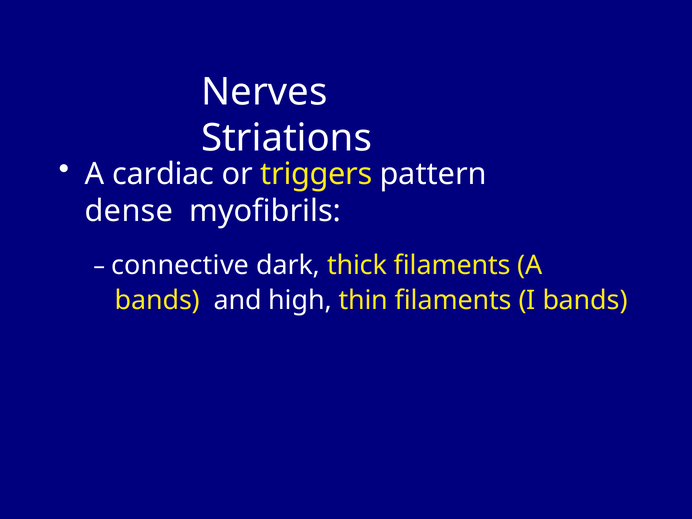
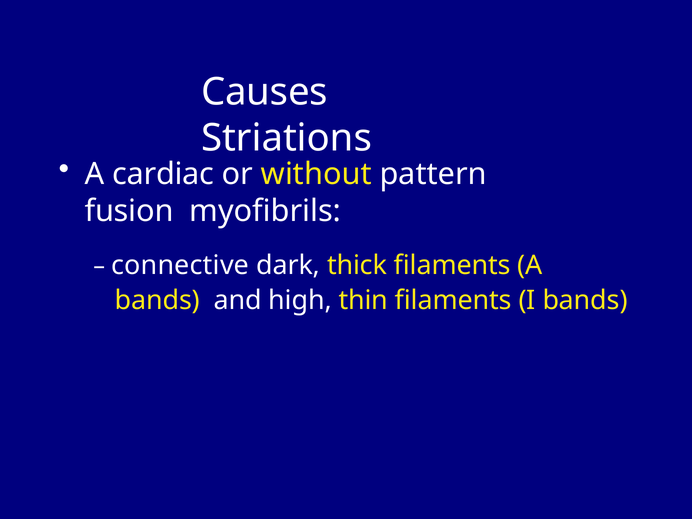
Nerves: Nerves -> Causes
triggers: triggers -> without
dense: dense -> fusion
